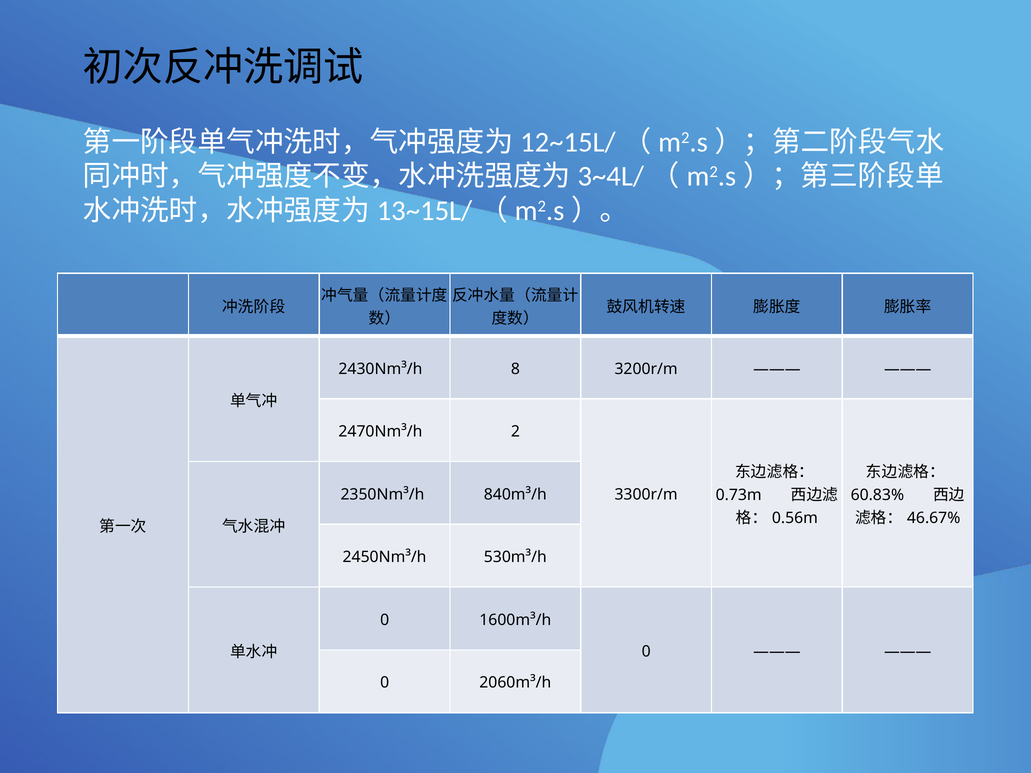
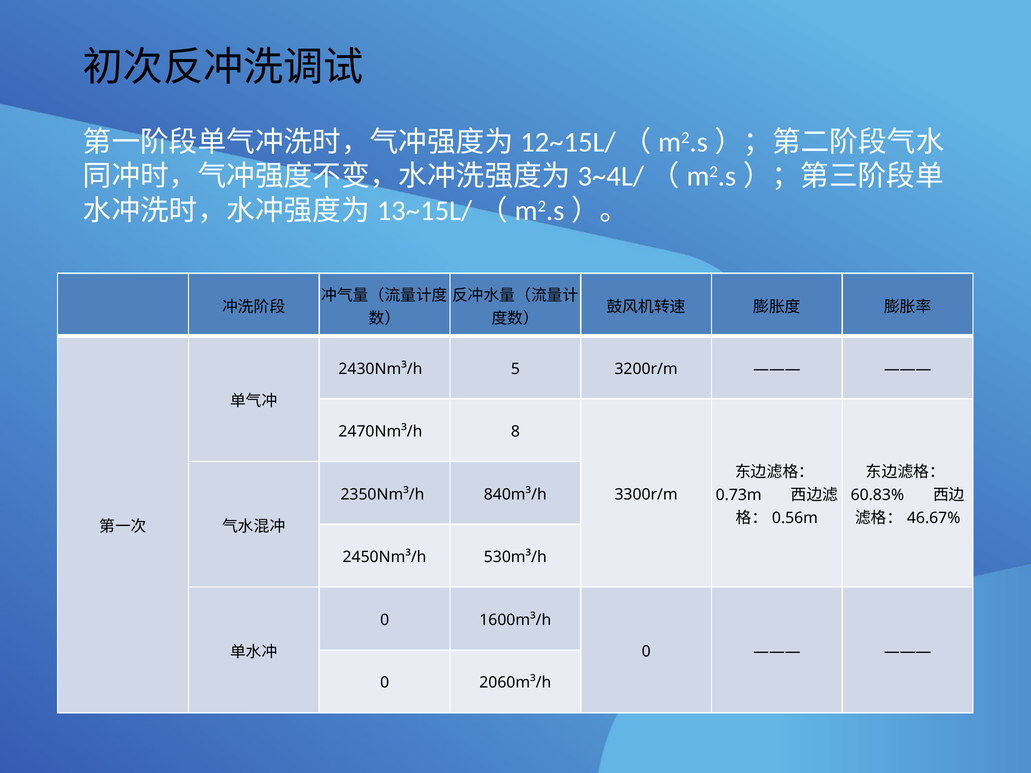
8: 8 -> 5
2: 2 -> 8
